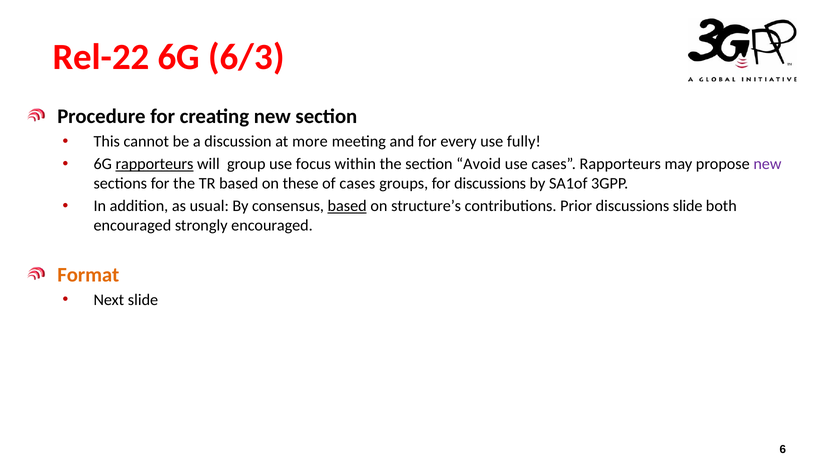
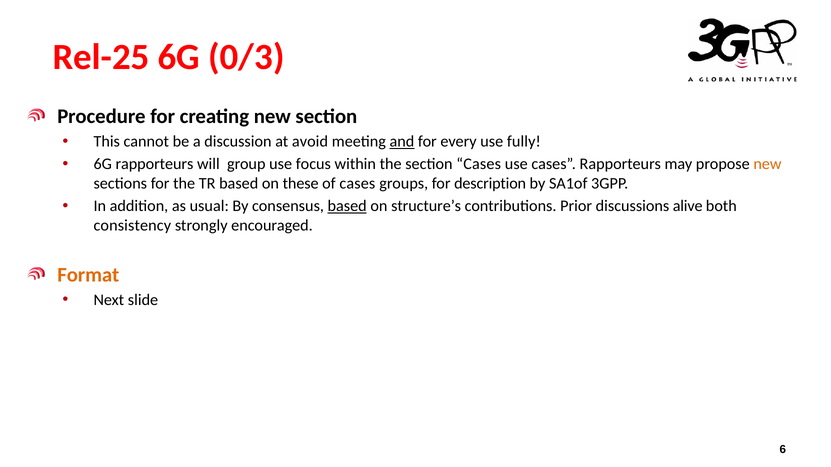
Rel-22: Rel-22 -> Rel-25
6/3: 6/3 -> 0/3
more: more -> avoid
and underline: none -> present
rapporteurs at (154, 164) underline: present -> none
section Avoid: Avoid -> Cases
new at (767, 164) colour: purple -> orange
for discussions: discussions -> description
discussions slide: slide -> alive
encouraged at (132, 226): encouraged -> consistency
